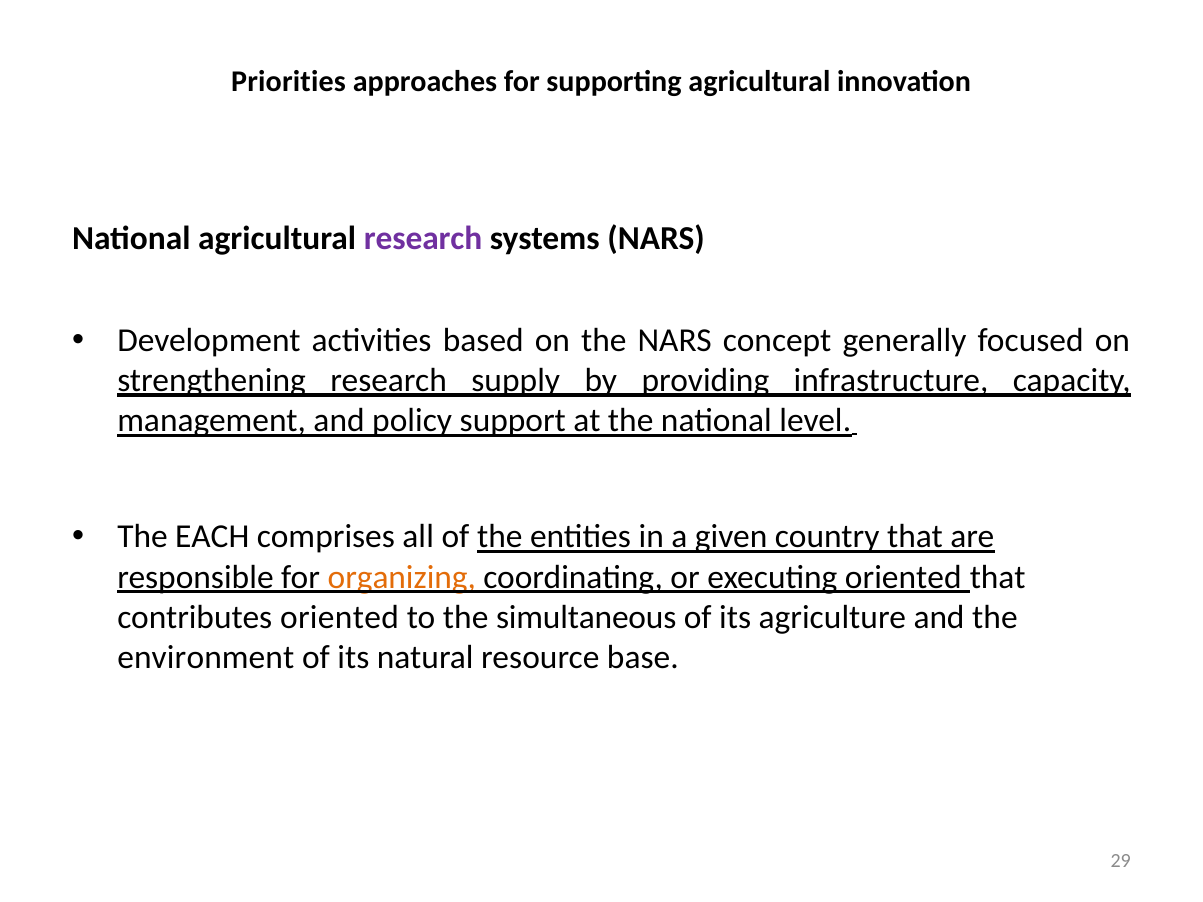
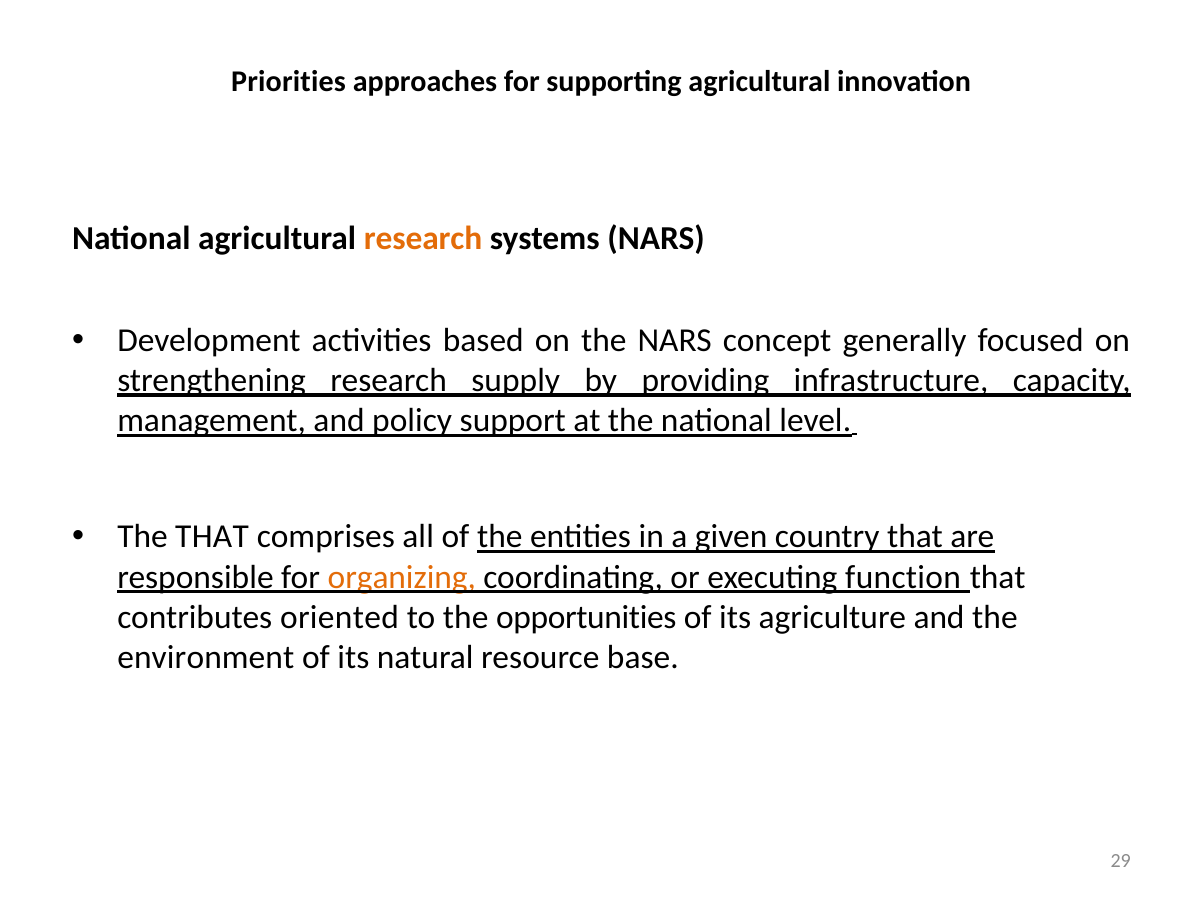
research at (423, 239) colour: purple -> orange
The EACH: EACH -> THAT
executing oriented: oriented -> function
simultaneous: simultaneous -> opportunities
